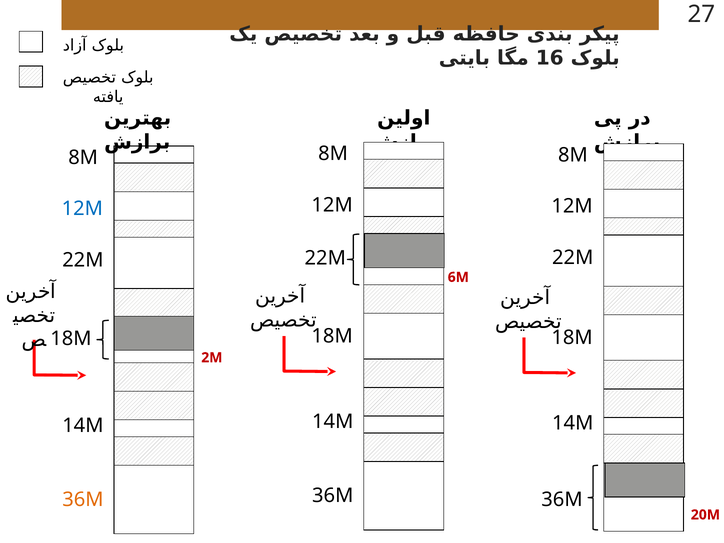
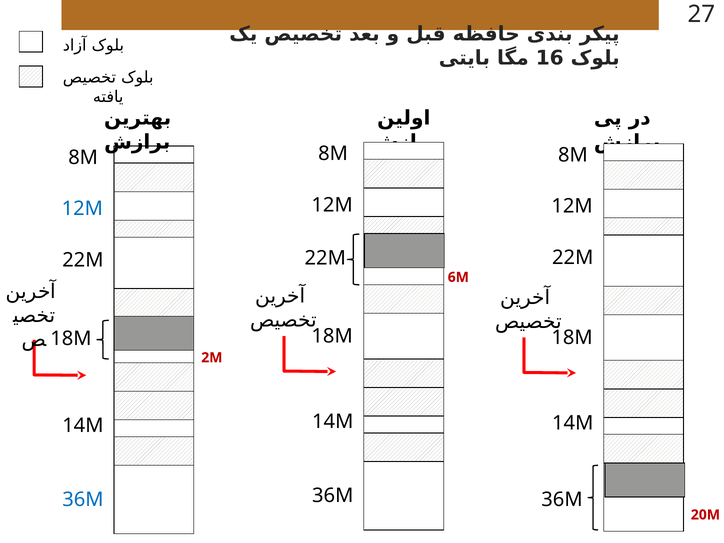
36M at (83, 499) colour: orange -> blue
